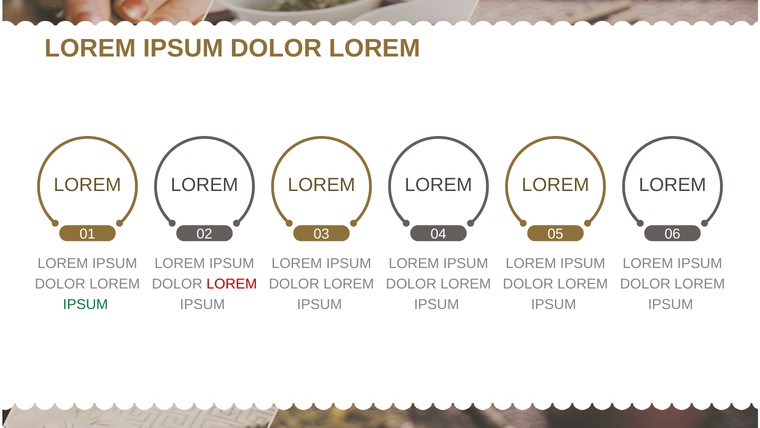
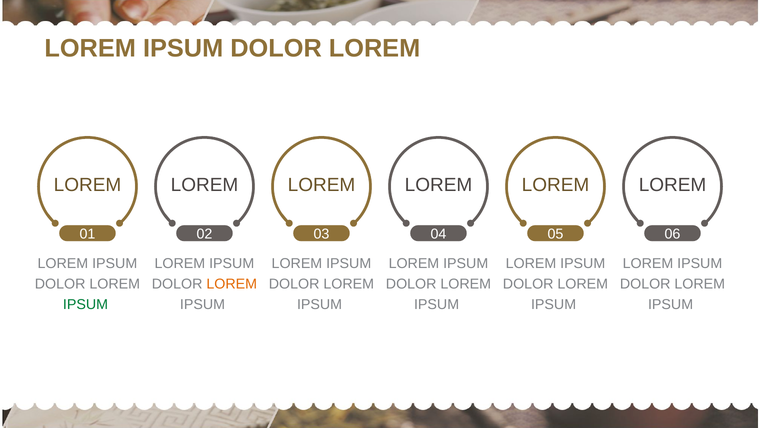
LOREM at (232, 284) colour: red -> orange
